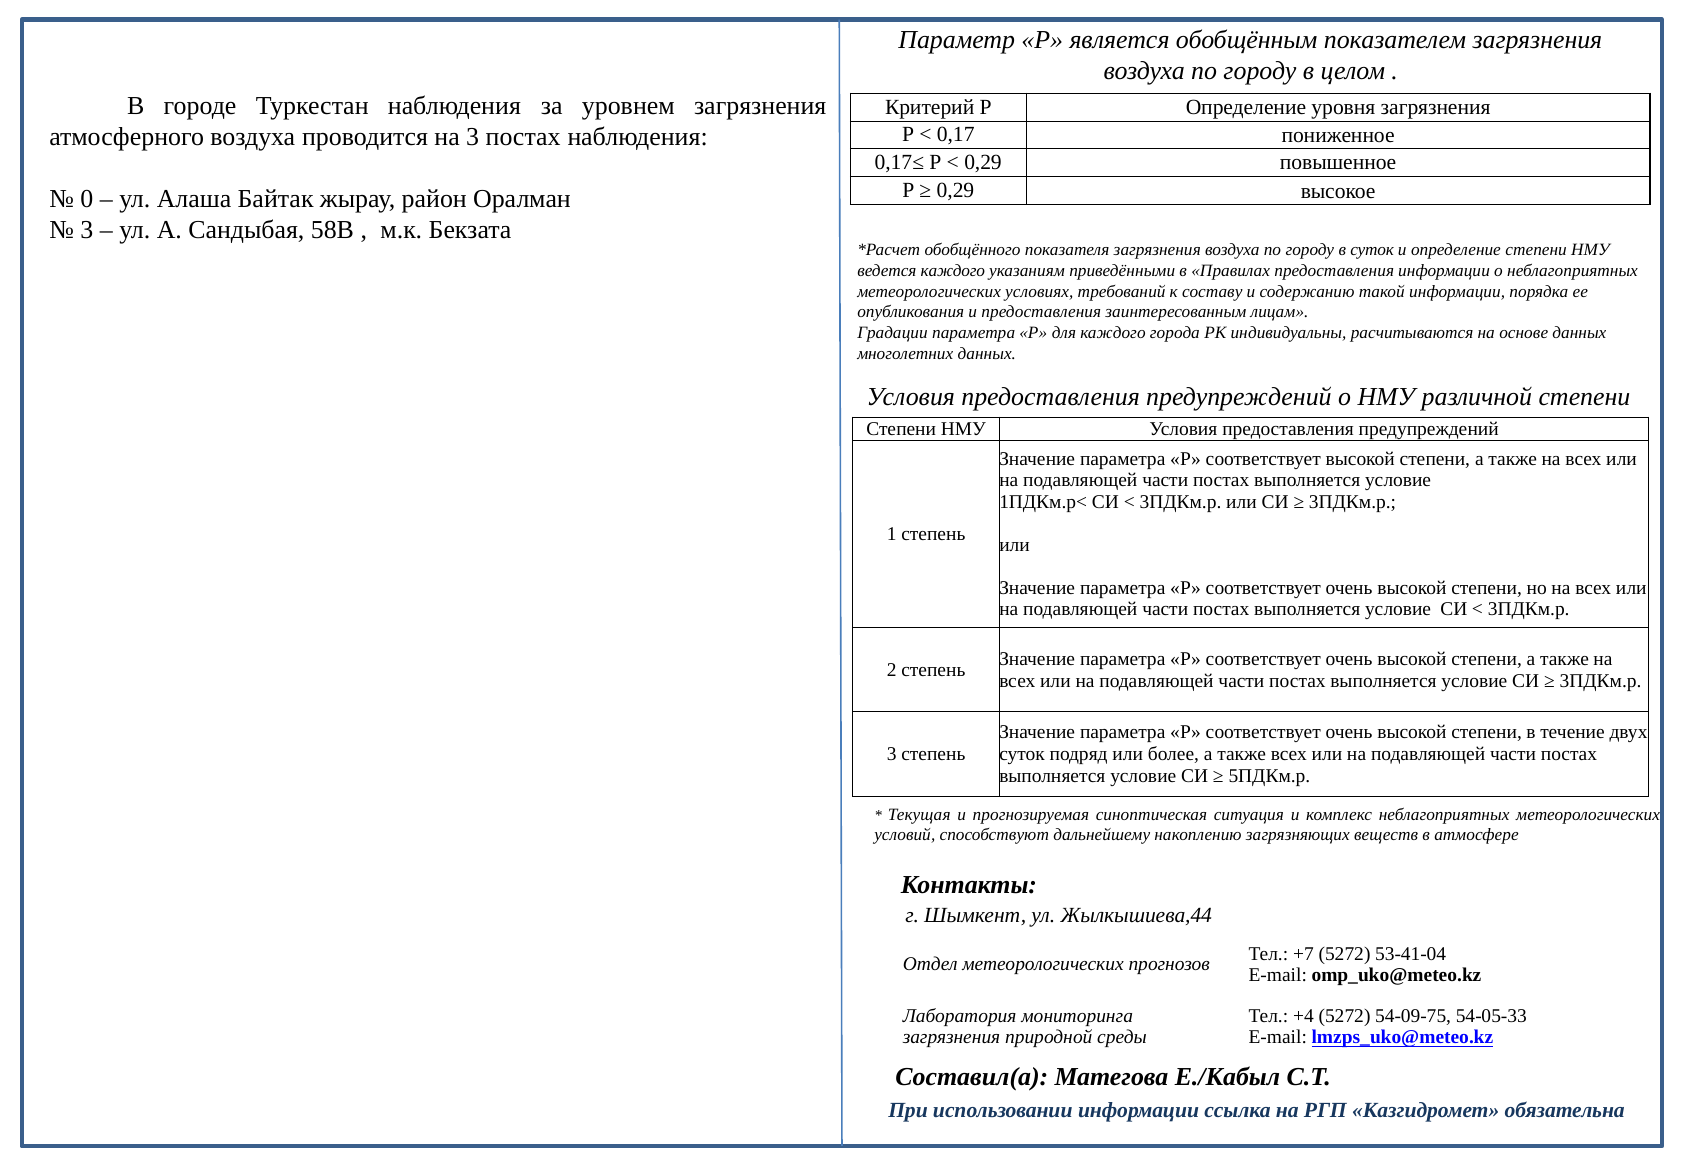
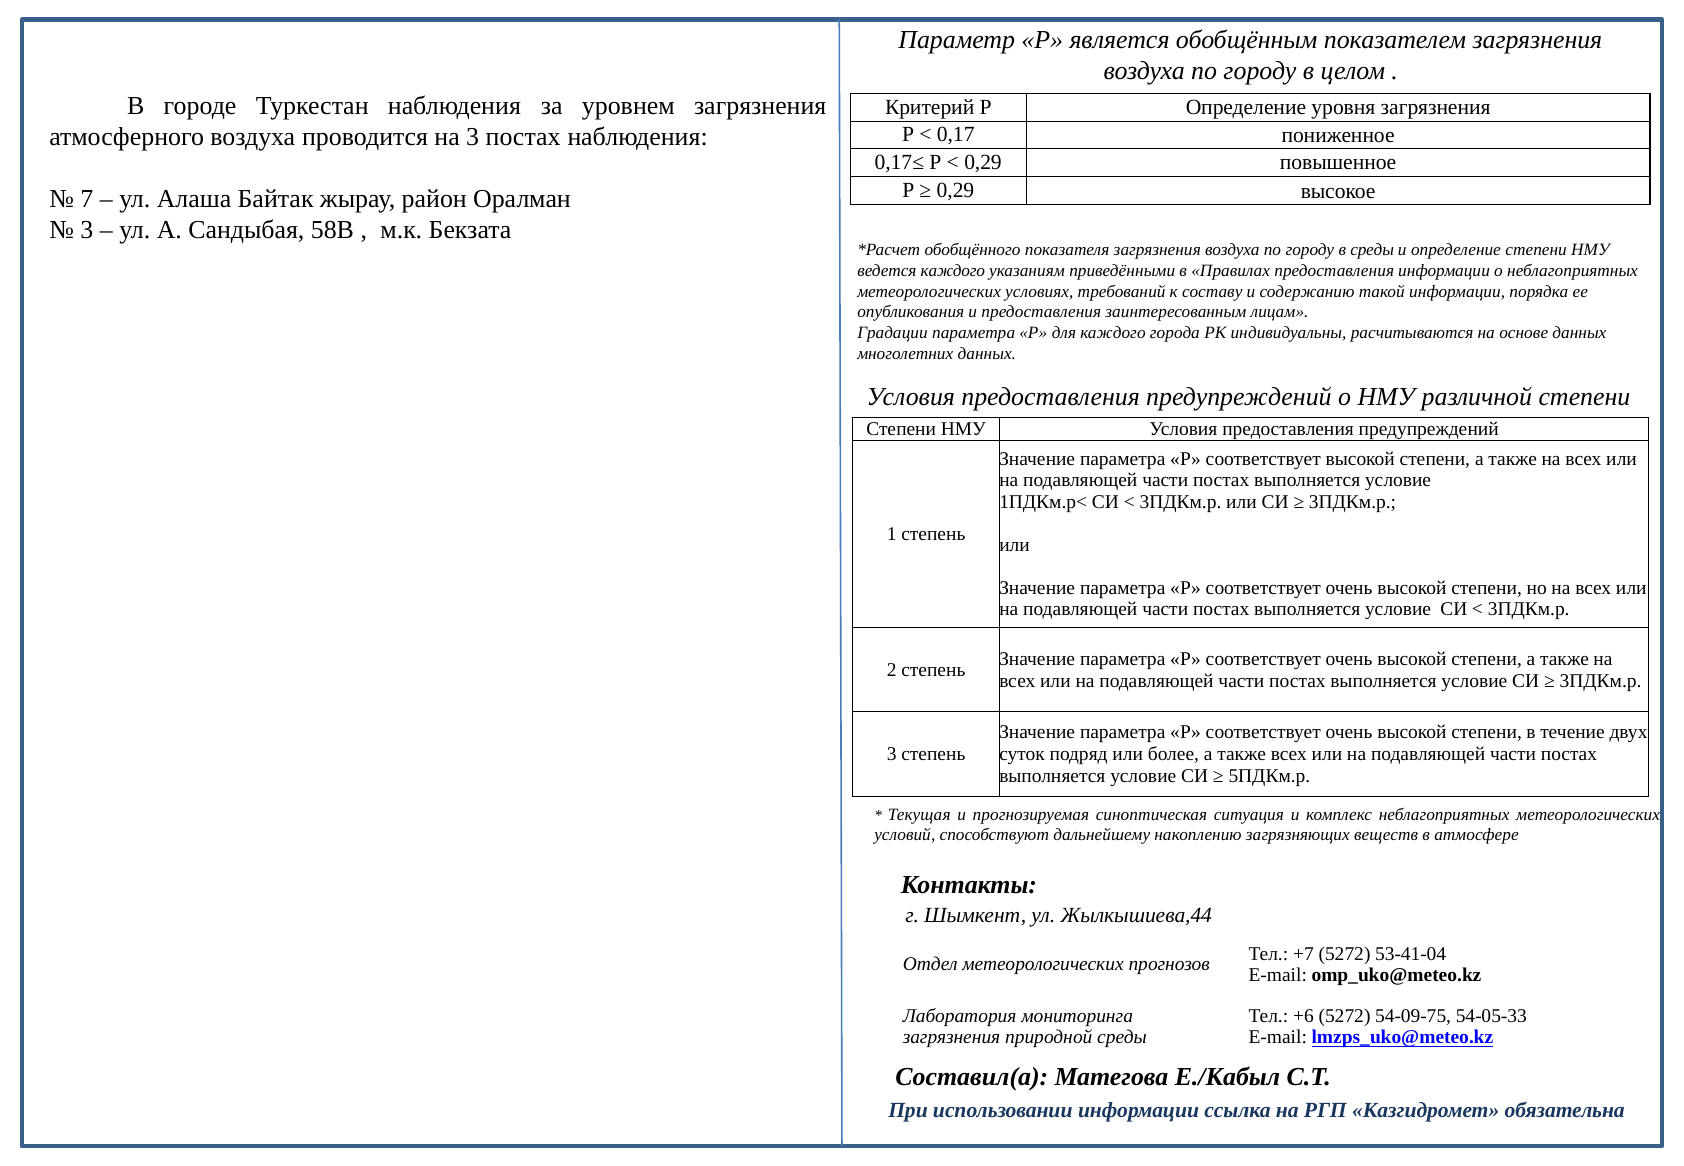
0: 0 -> 7
в суток: суток -> среды
+4: +4 -> +6
